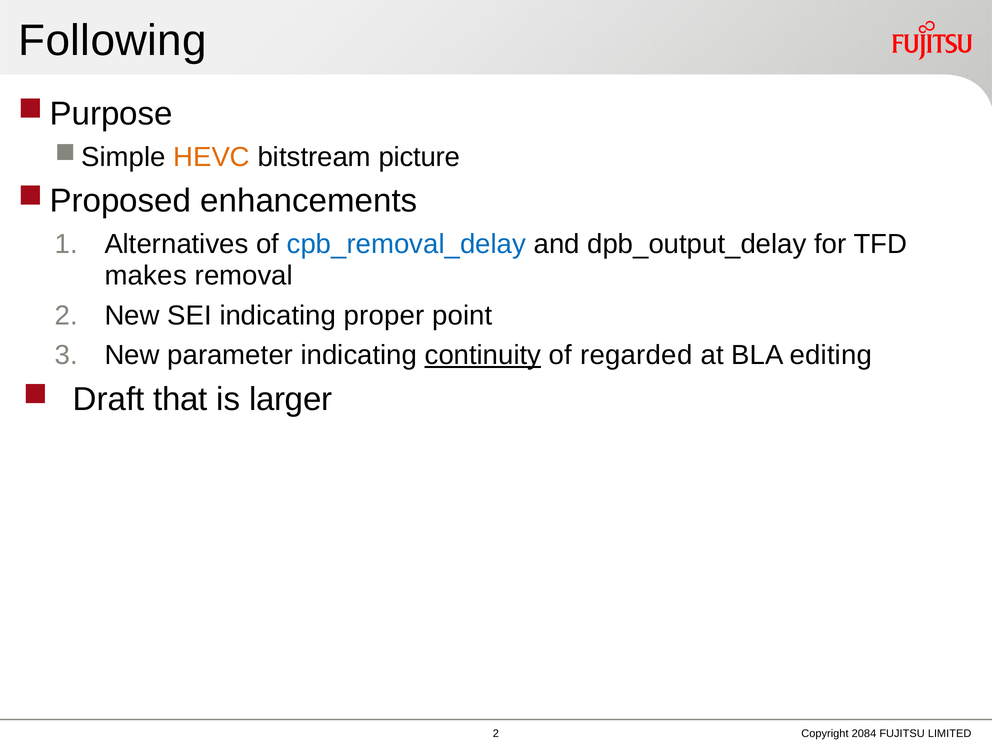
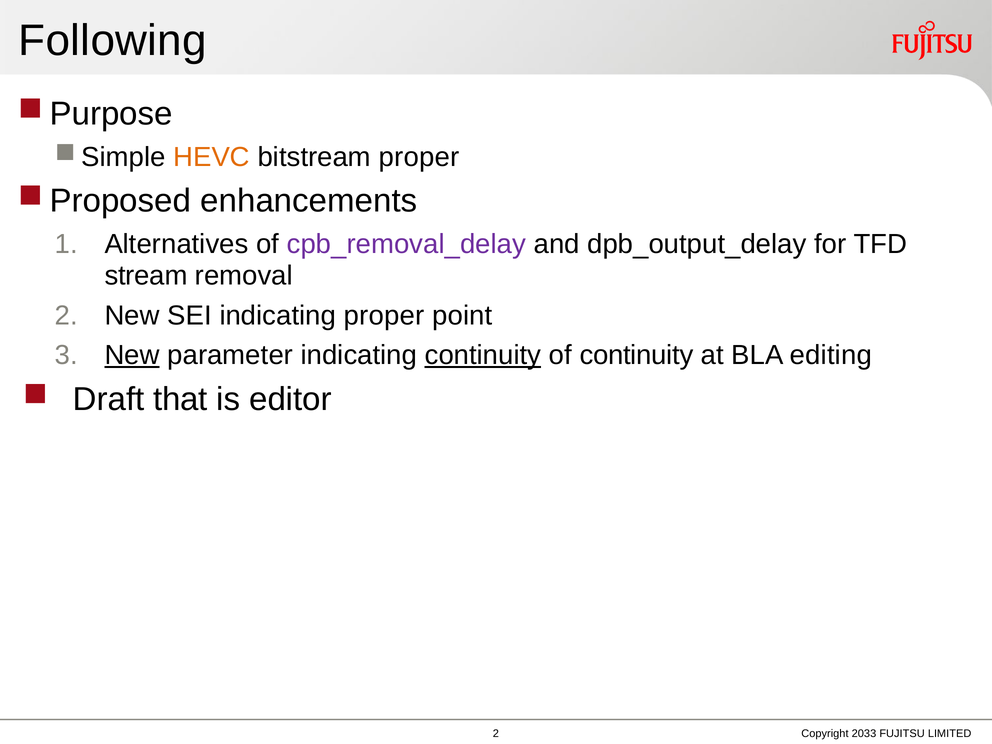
bitstream picture: picture -> proper
cpb_removal_delay colour: blue -> purple
makes: makes -> stream
New at (132, 355) underline: none -> present
of regarded: regarded -> continuity
larger: larger -> editor
2084: 2084 -> 2033
